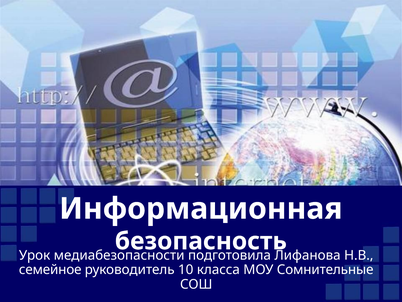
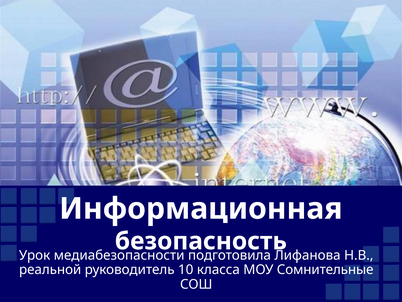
семейное: семейное -> реальной
